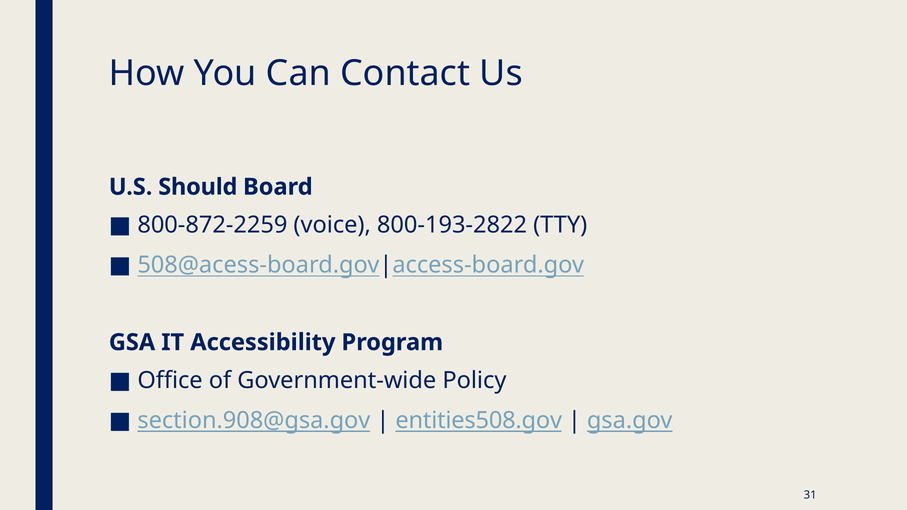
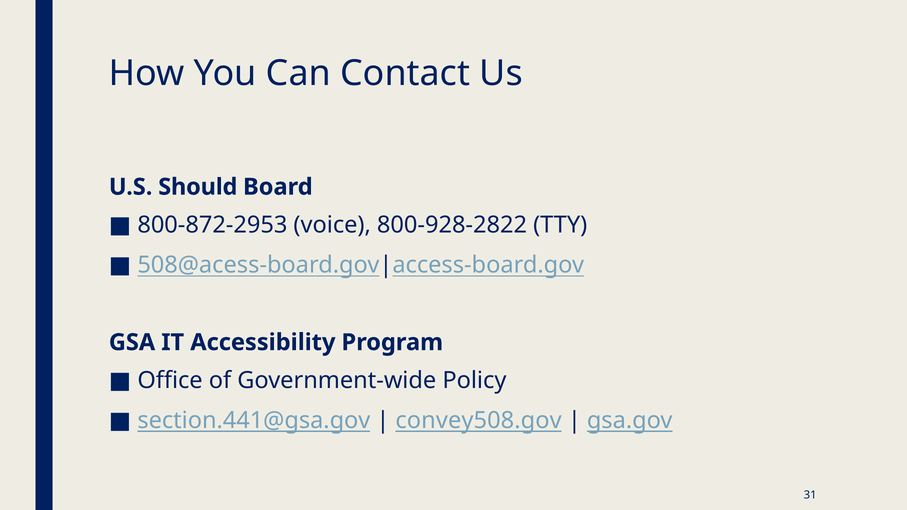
800-872-2259: 800-872-2259 -> 800-872-2953
800-193-2822: 800-193-2822 -> 800-928-2822
section.908@gsa.gov: section.908@gsa.gov -> section.441@gsa.gov
entities508.gov: entities508.gov -> convey508.gov
